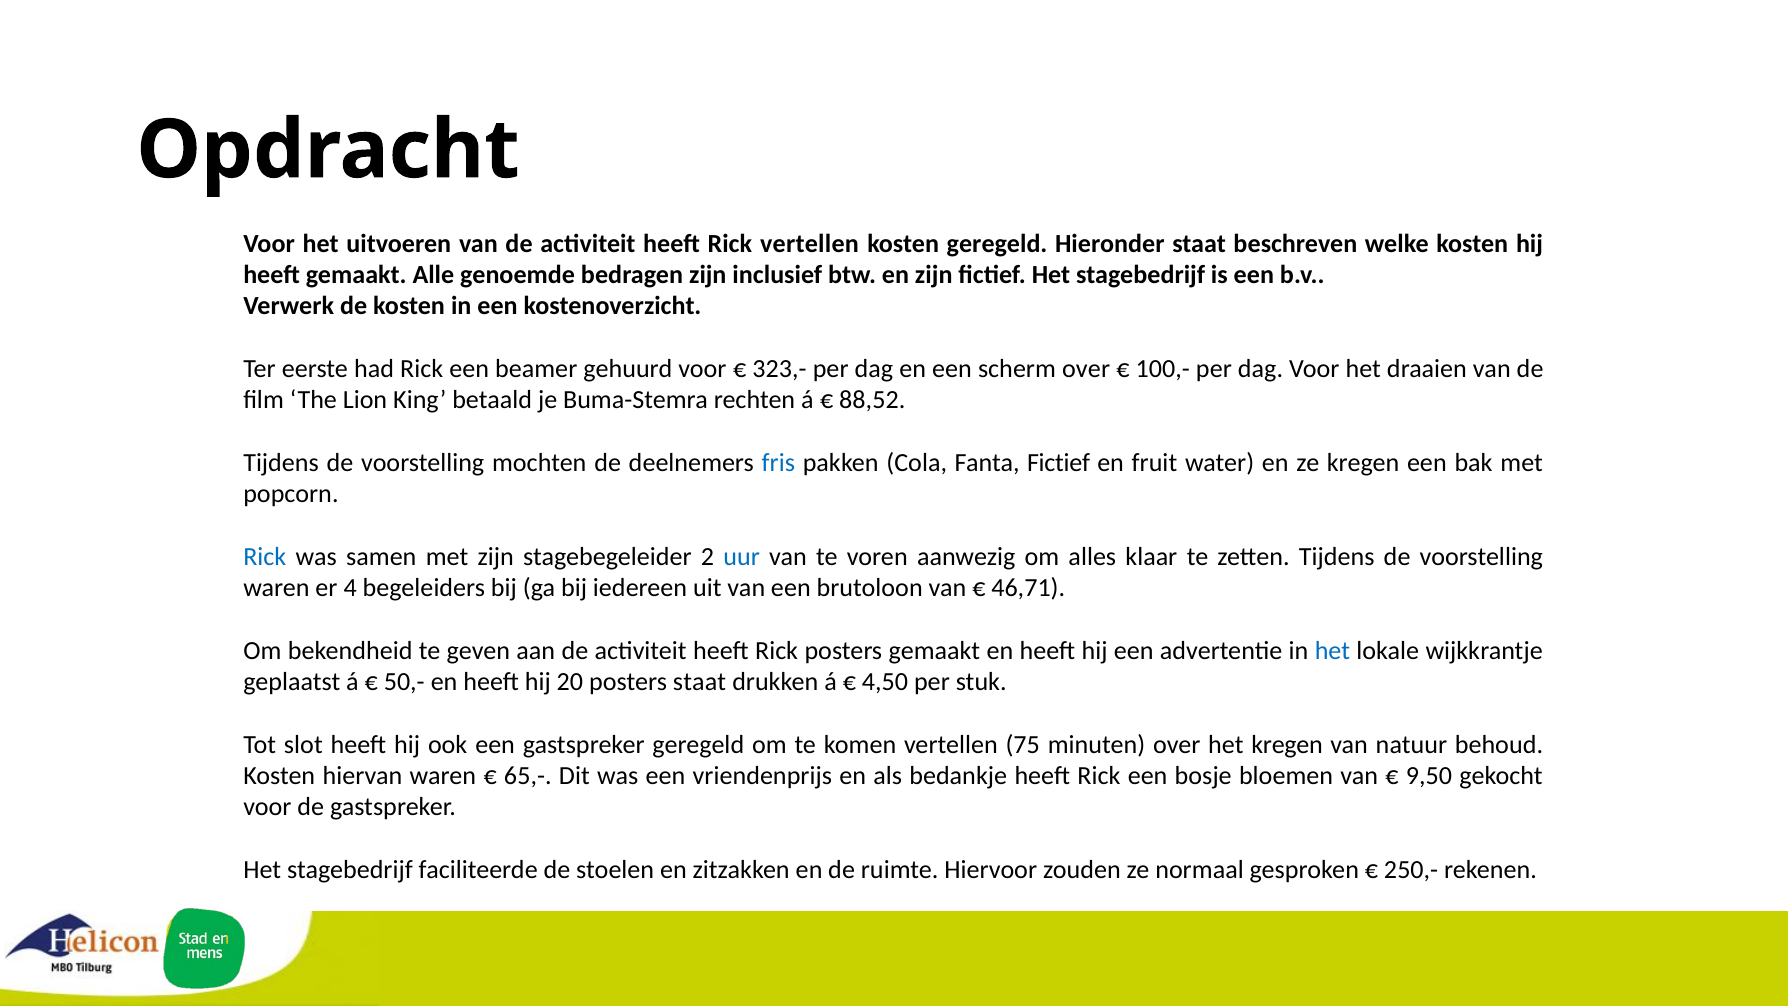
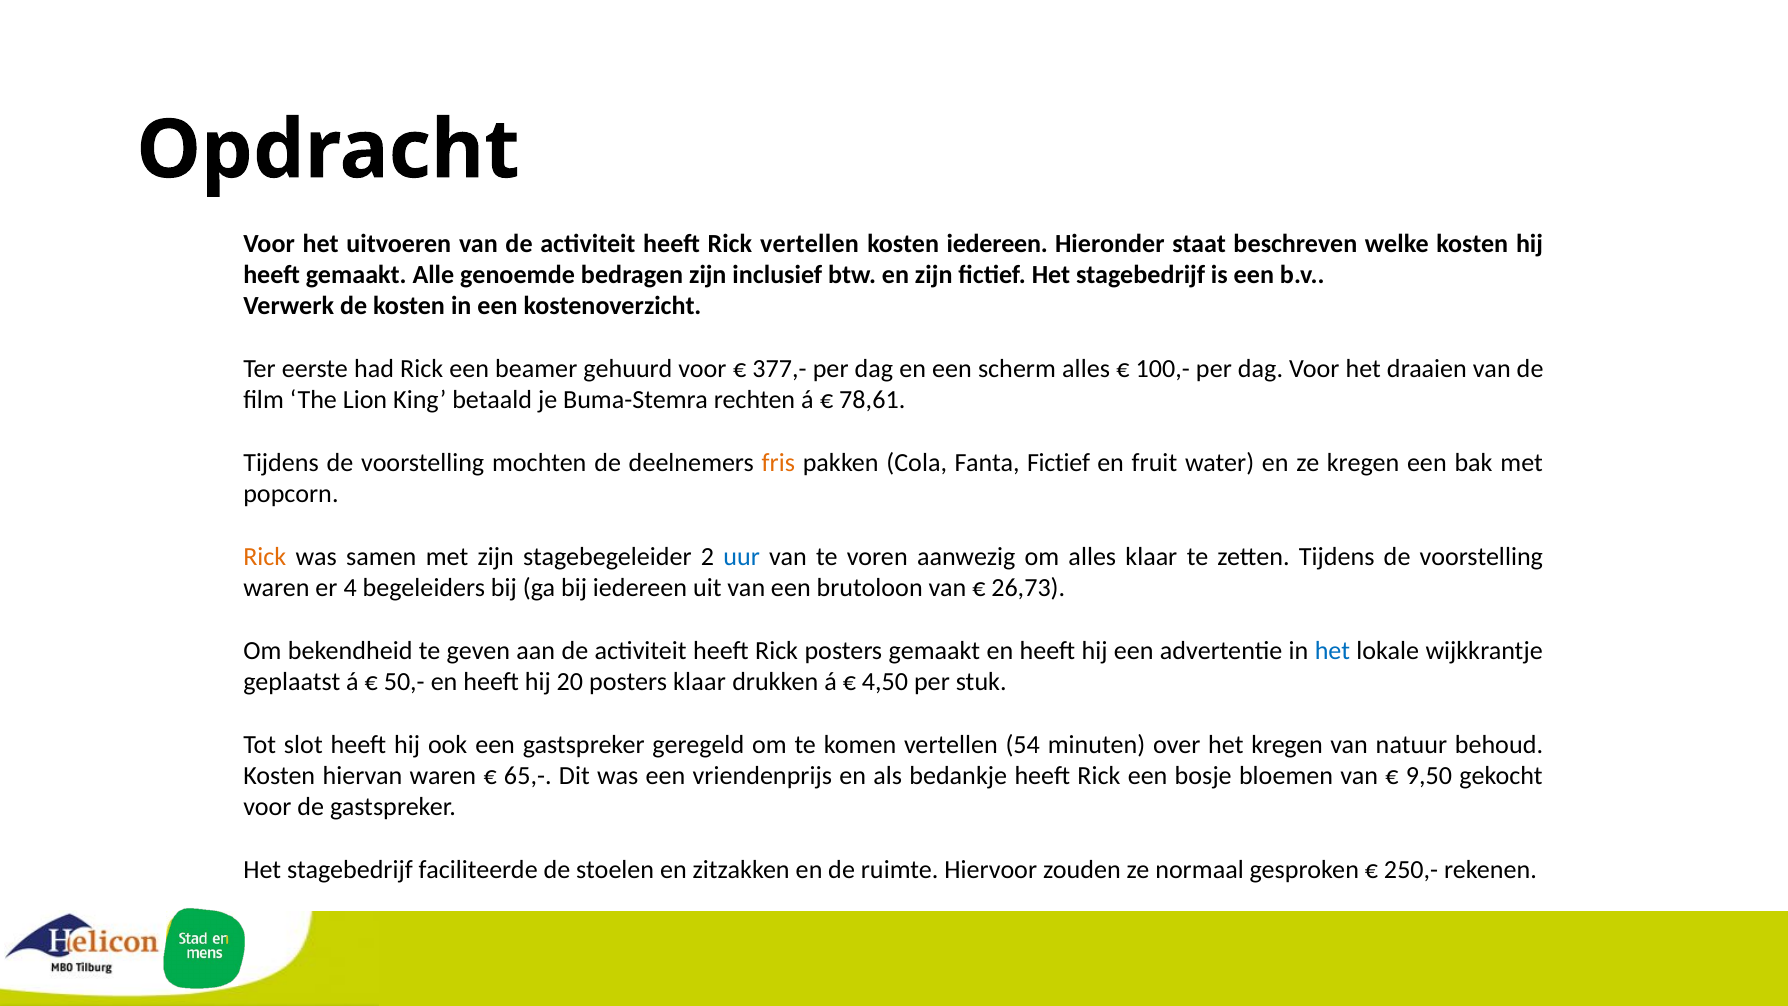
kosten geregeld: geregeld -> iedereen
323,-: 323,- -> 377,-
scherm over: over -> alles
88,52: 88,52 -> 78,61
fris colour: blue -> orange
Rick at (265, 557) colour: blue -> orange
46,71: 46,71 -> 26,73
posters staat: staat -> klaar
75: 75 -> 54
